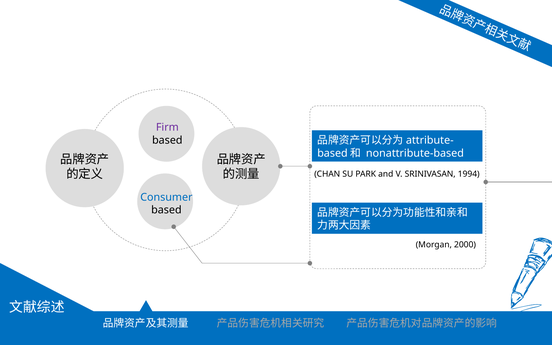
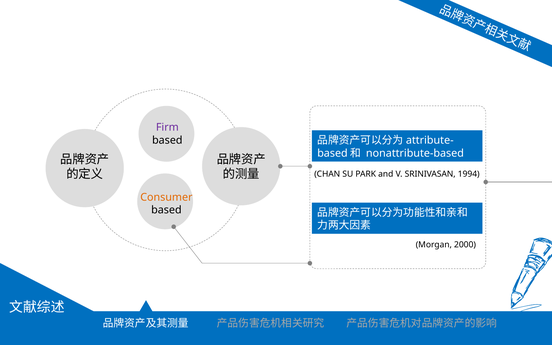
Consumer colour: blue -> orange
